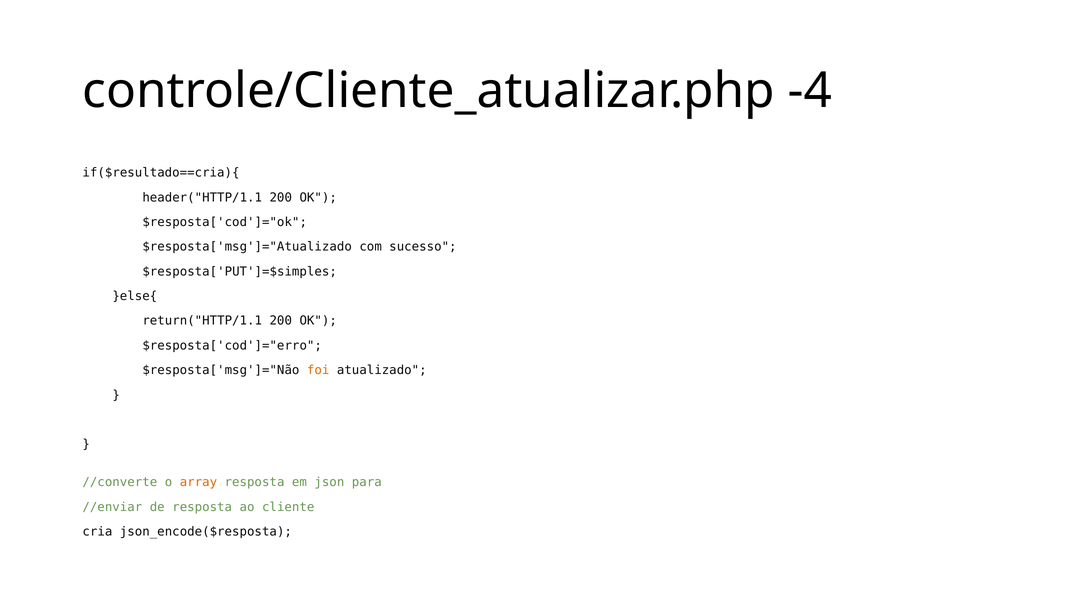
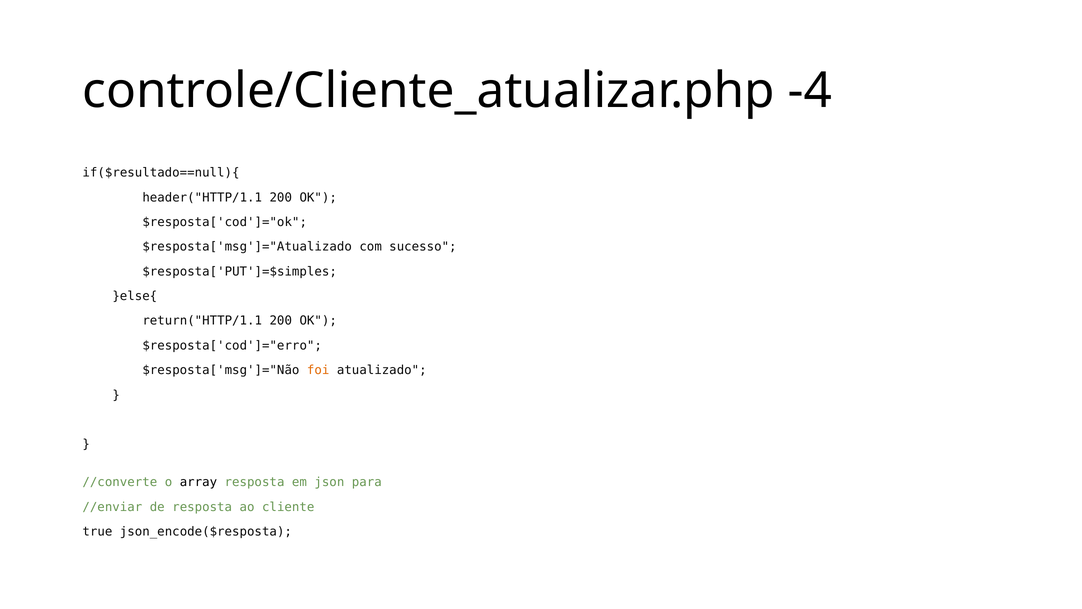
if($resultado==cria){: if($resultado==cria){ -> if($resultado==null){
array colour: orange -> black
cria: cria -> true
